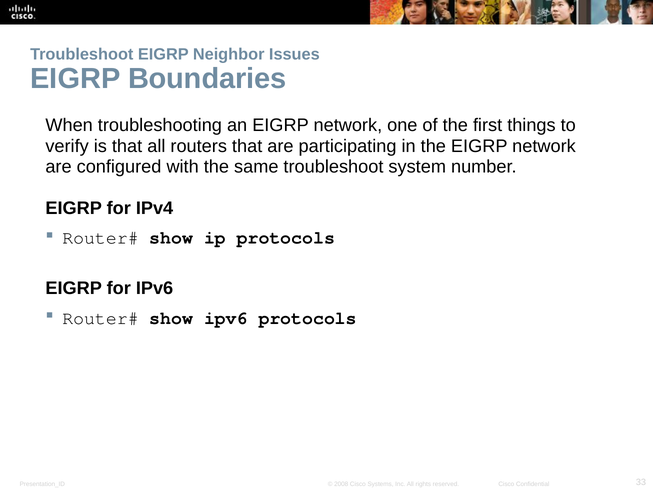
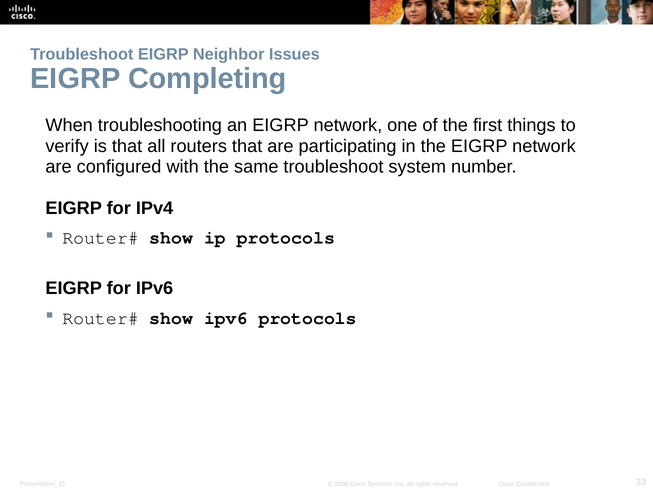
Boundaries: Boundaries -> Completing
